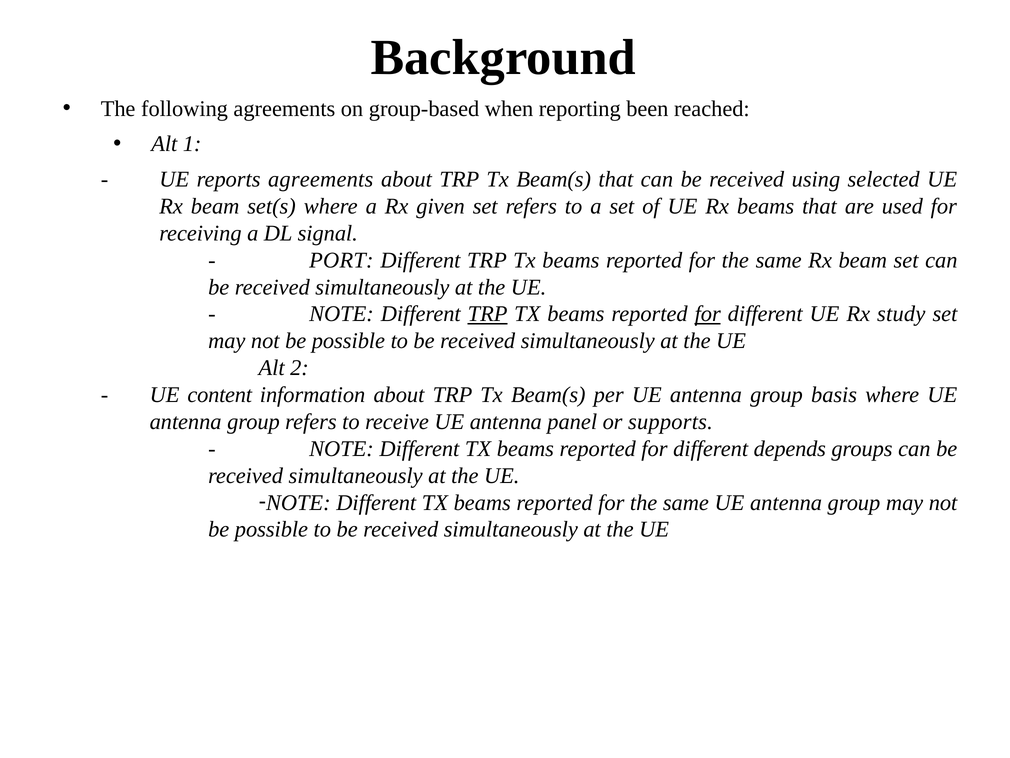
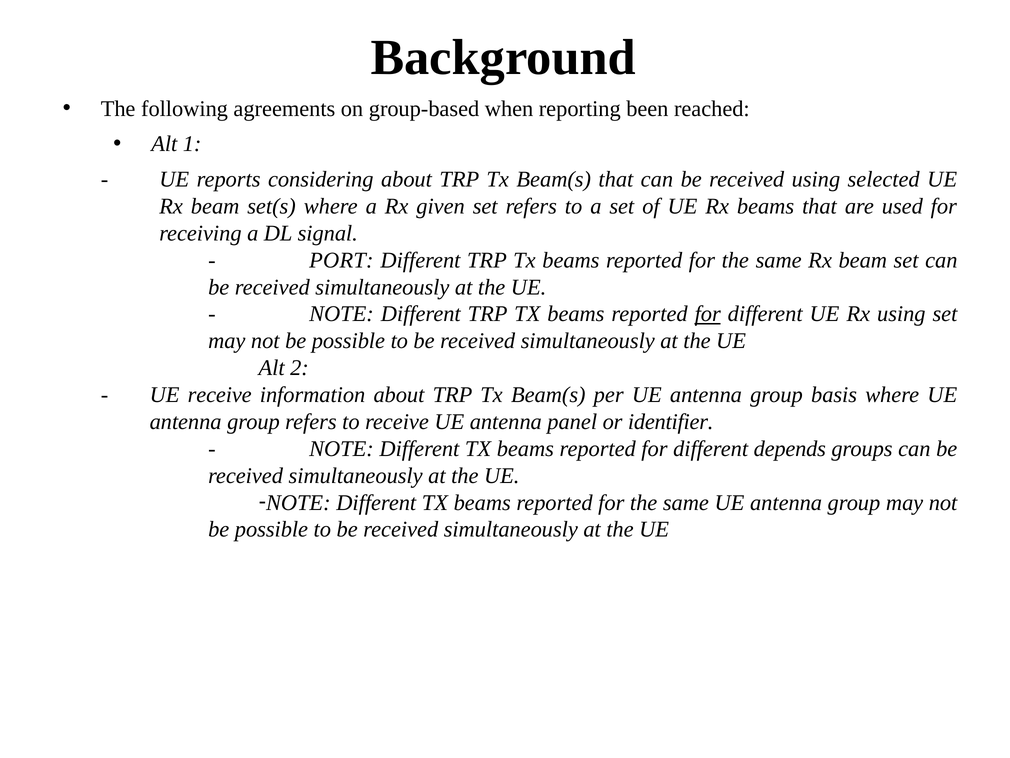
reports agreements: agreements -> considering
TRP at (488, 314) underline: present -> none
Rx study: study -> using
UE content: content -> receive
supports: supports -> identifier
